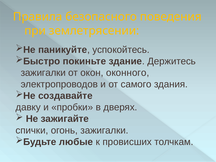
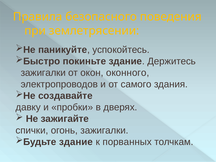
любые at (76, 142): любые -> здание
провисших: провисших -> порванных
